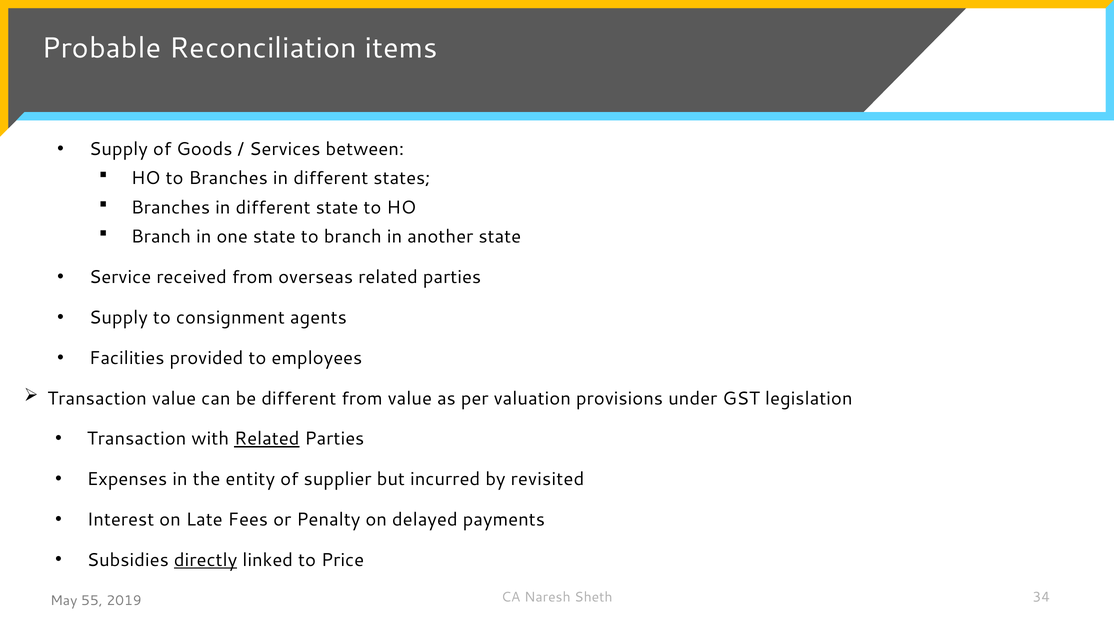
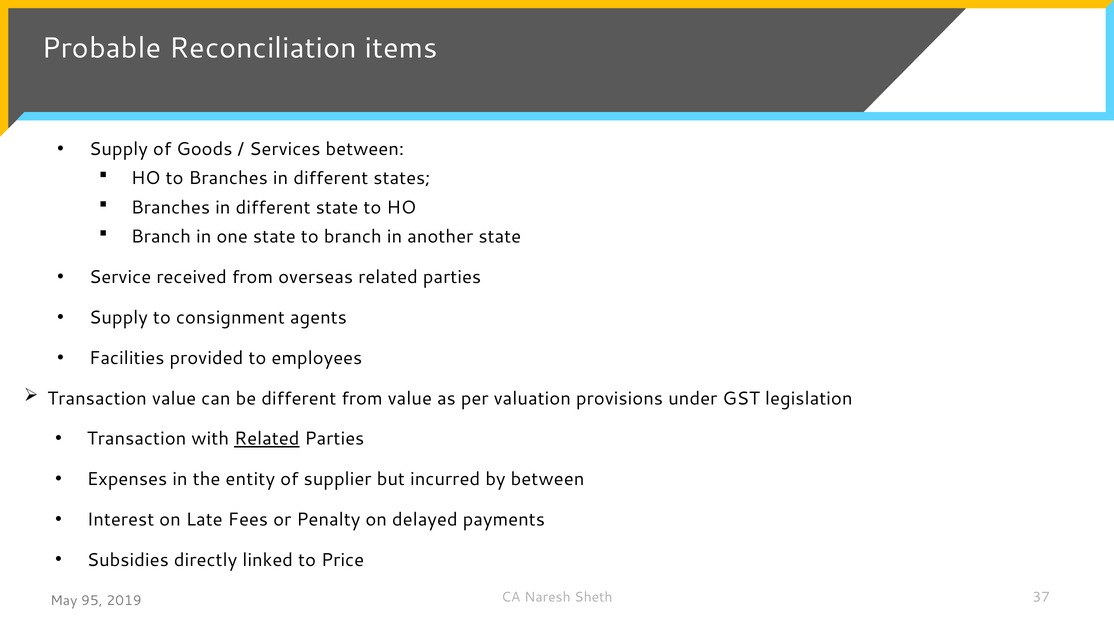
by revisited: revisited -> between
directly underline: present -> none
34: 34 -> 37
55: 55 -> 95
